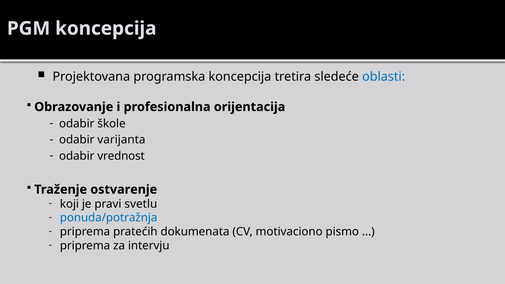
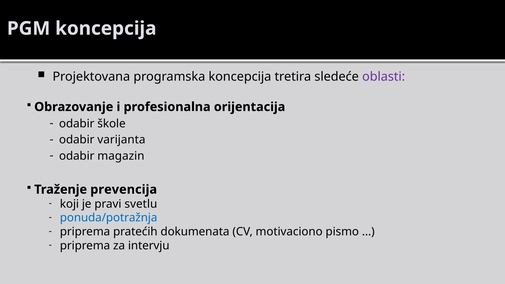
oblasti colour: blue -> purple
vrednost: vrednost -> magazin
ostvarenje: ostvarenje -> prevencija
